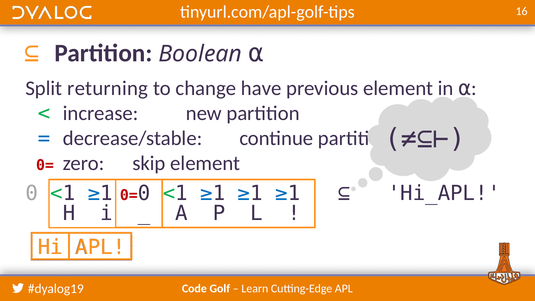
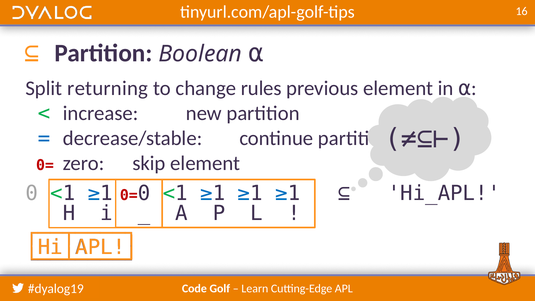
have: have -> rules
